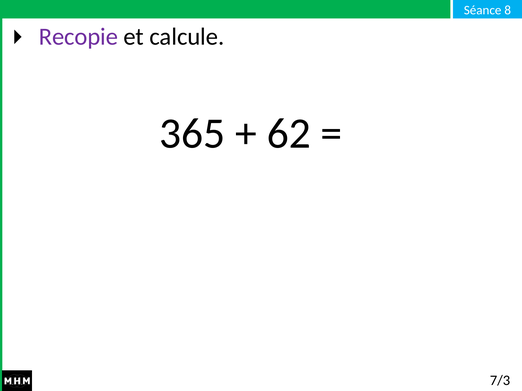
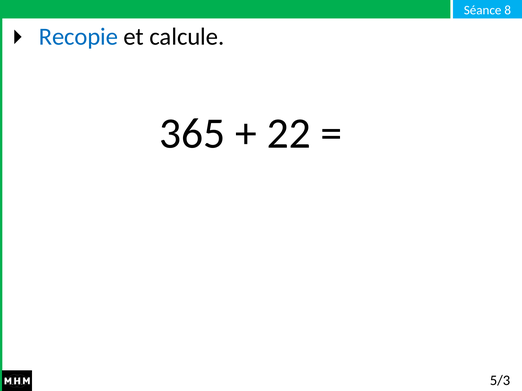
Recopie colour: purple -> blue
62: 62 -> 22
7/3: 7/3 -> 5/3
